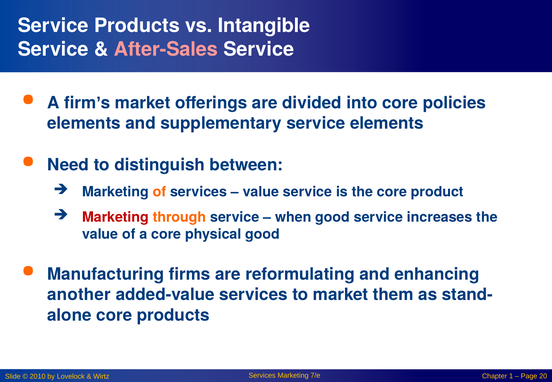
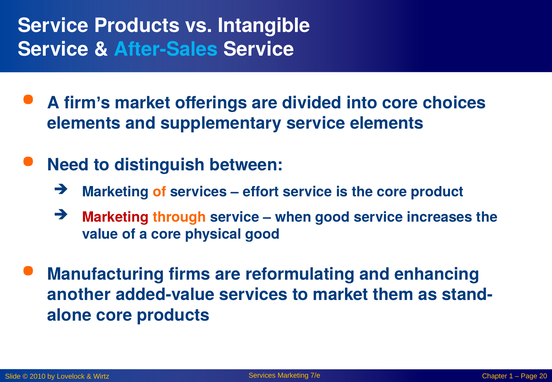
After-Sales colour: pink -> light blue
policies: policies -> choices
value at (261, 192): value -> effort
